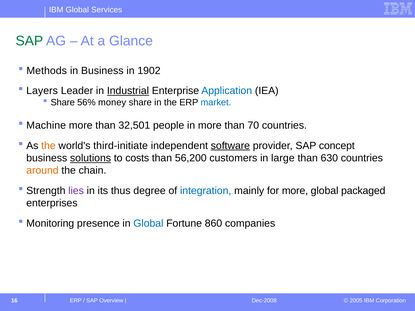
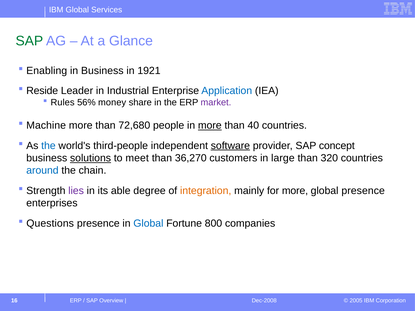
Methods: Methods -> Enabling
1902: 1902 -> 1921
Layers: Layers -> Reside
Industrial underline: present -> none
Share at (63, 103): Share -> Rules
market colour: blue -> purple
32,501: 32,501 -> 72,680
more at (210, 126) underline: none -> present
70: 70 -> 40
the at (48, 146) colour: orange -> blue
third-initiate: third-initiate -> third-people
costs: costs -> meet
56,200: 56,200 -> 36,270
630: 630 -> 320
around colour: orange -> blue
thus: thus -> able
integration colour: blue -> orange
global packaged: packaged -> presence
Monitoring: Monitoring -> Questions
860: 860 -> 800
